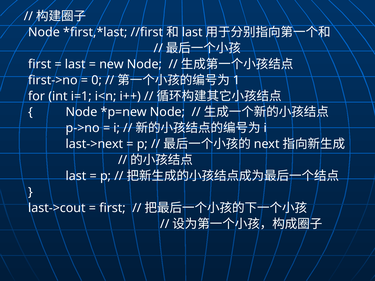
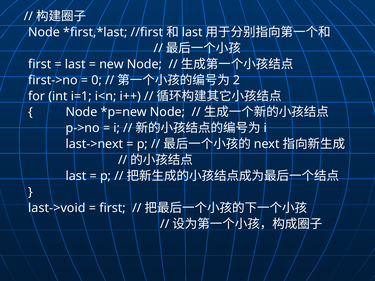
1: 1 -> 2
last->cout: last->cout -> last->void
